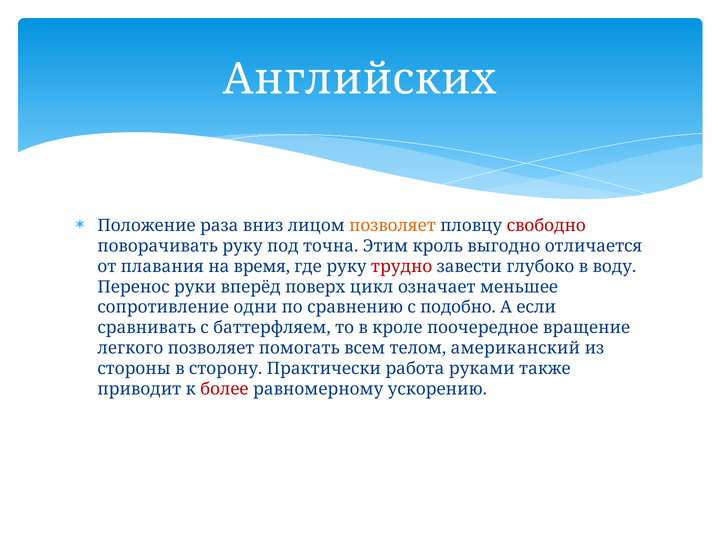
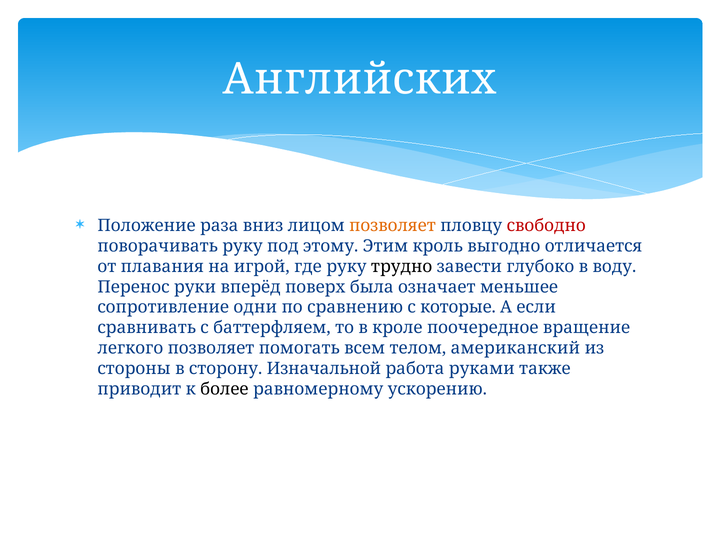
точна: точна -> этому
время: время -> игрой
трудно colour: red -> black
цикл: цикл -> была
подобно: подобно -> которые
Практически: Практически -> Изначальной
более colour: red -> black
